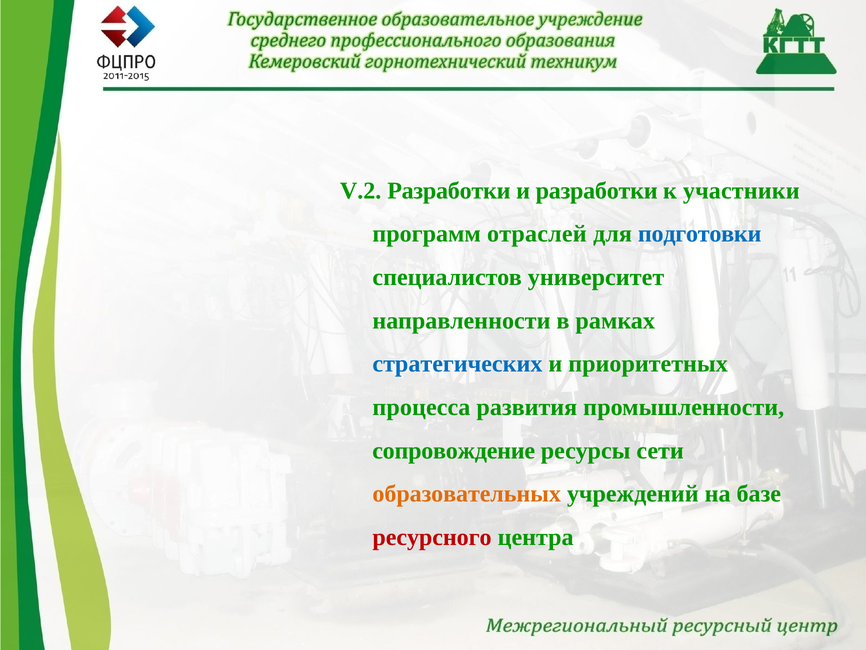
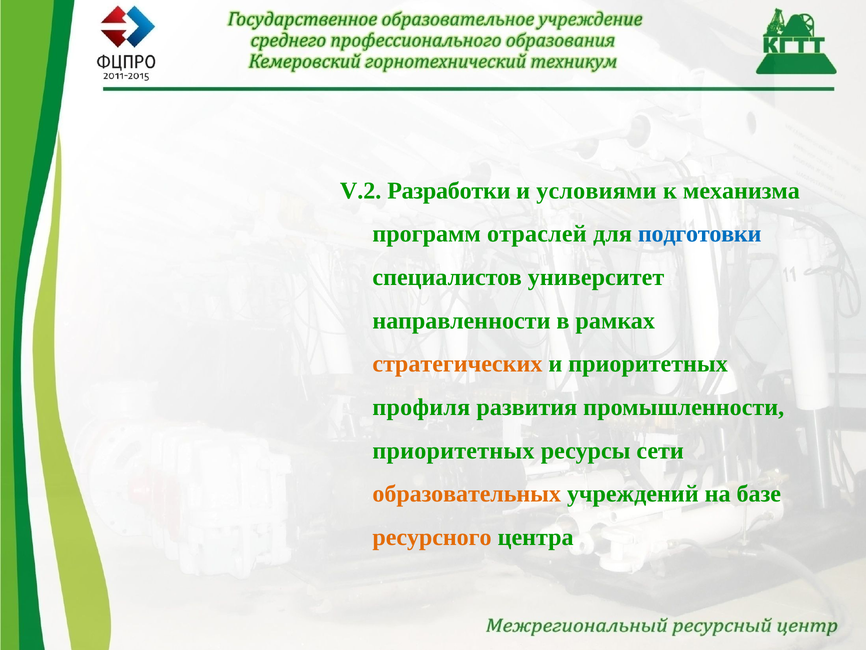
и разработки: разработки -> условиями
участники: участники -> механизма
стратегических colour: blue -> orange
процесса: процесса -> профиля
сопровождение at (454, 450): сопровождение -> приоритетных
ресурсного colour: red -> orange
